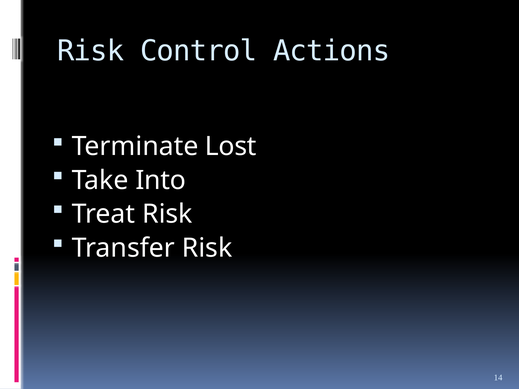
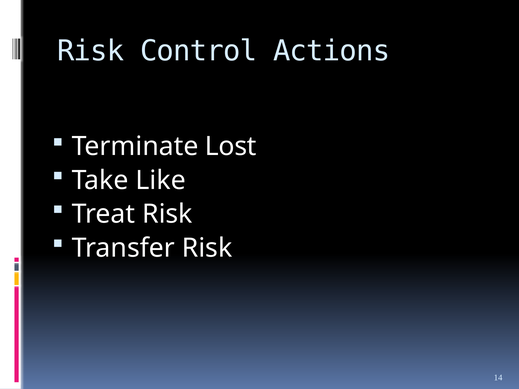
Into: Into -> Like
